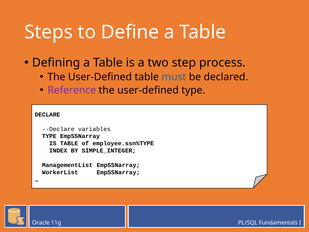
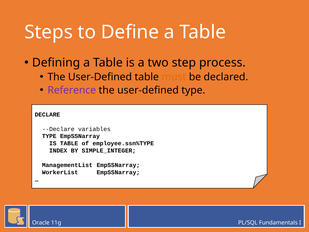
must colour: blue -> orange
